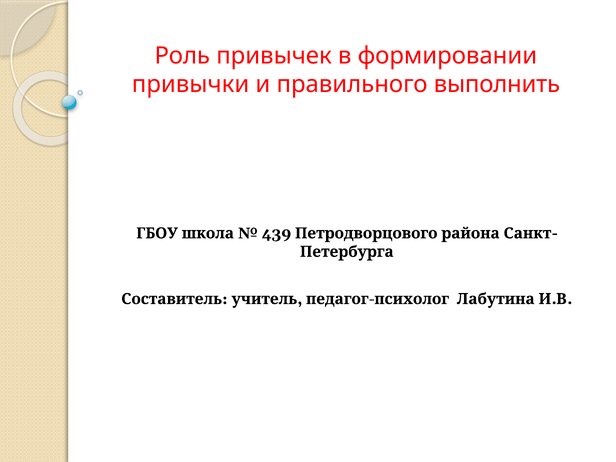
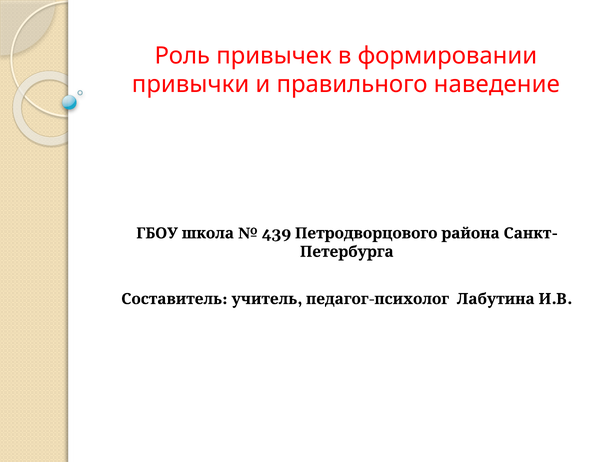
выполнить: выполнить -> наведение
